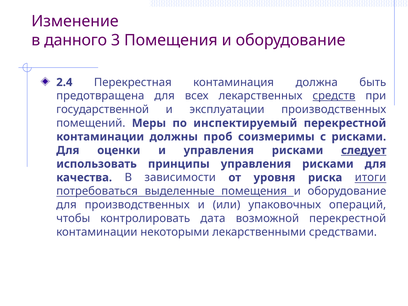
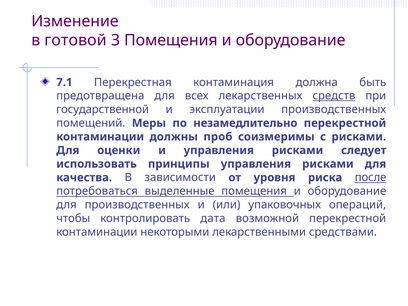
данного: данного -> готовой
2.4: 2.4 -> 7.1
инспектируемый: инспектируемый -> незамедлительно
следует underline: present -> none
итоги: итоги -> после
